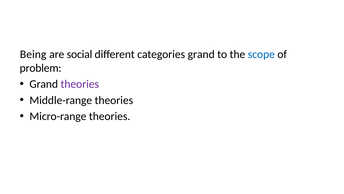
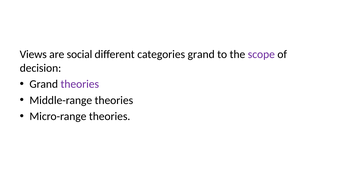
Being: Being -> Views
scope colour: blue -> purple
problem: problem -> decision
